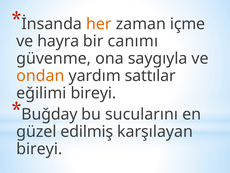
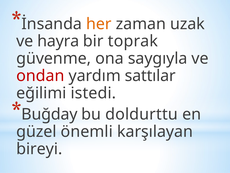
içme: içme -> uzak
canımı: canımı -> toprak
ondan colour: orange -> red
eğilimi bireyi: bireyi -> istedi
sucularını: sucularını -> doldurttu
edilmiş: edilmiş -> önemli
